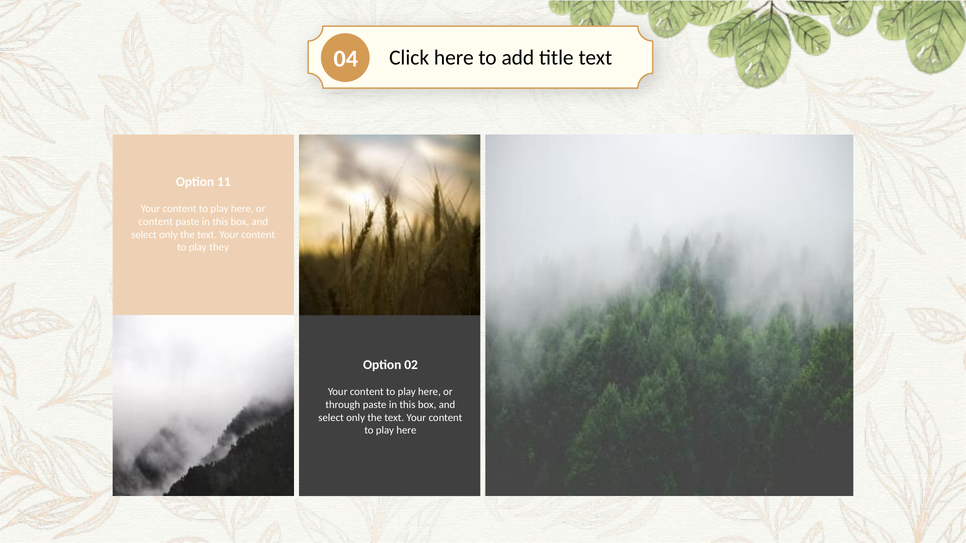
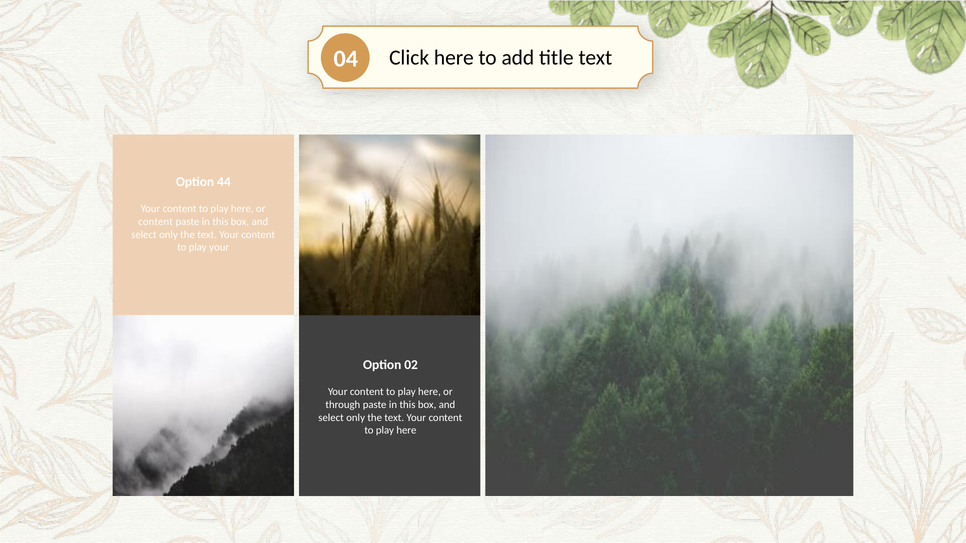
11: 11 -> 44
play they: they -> your
